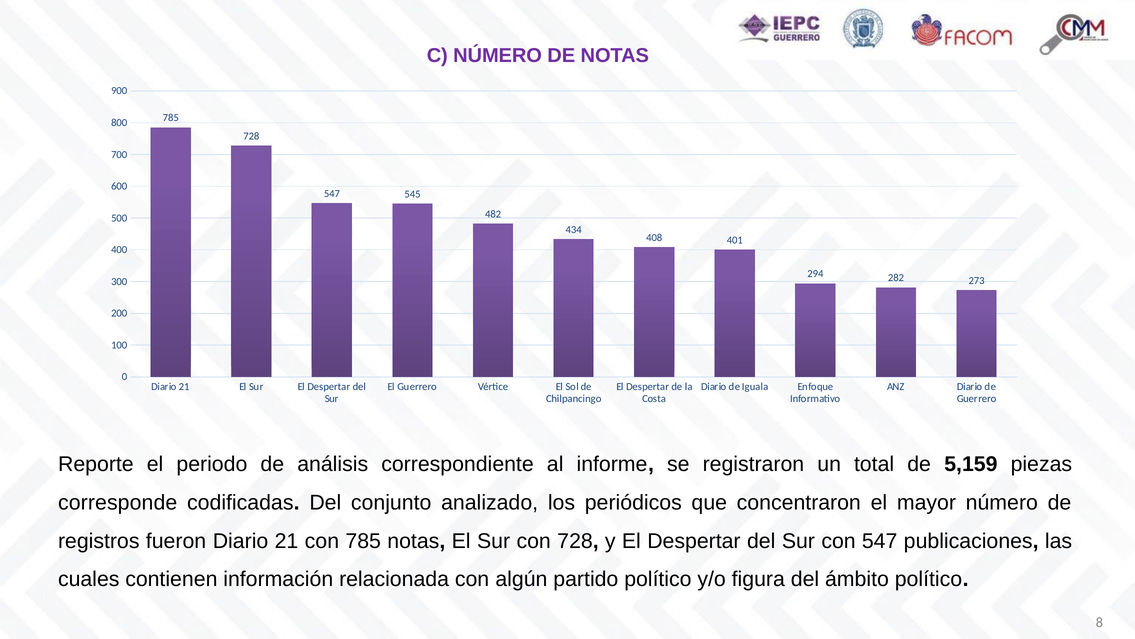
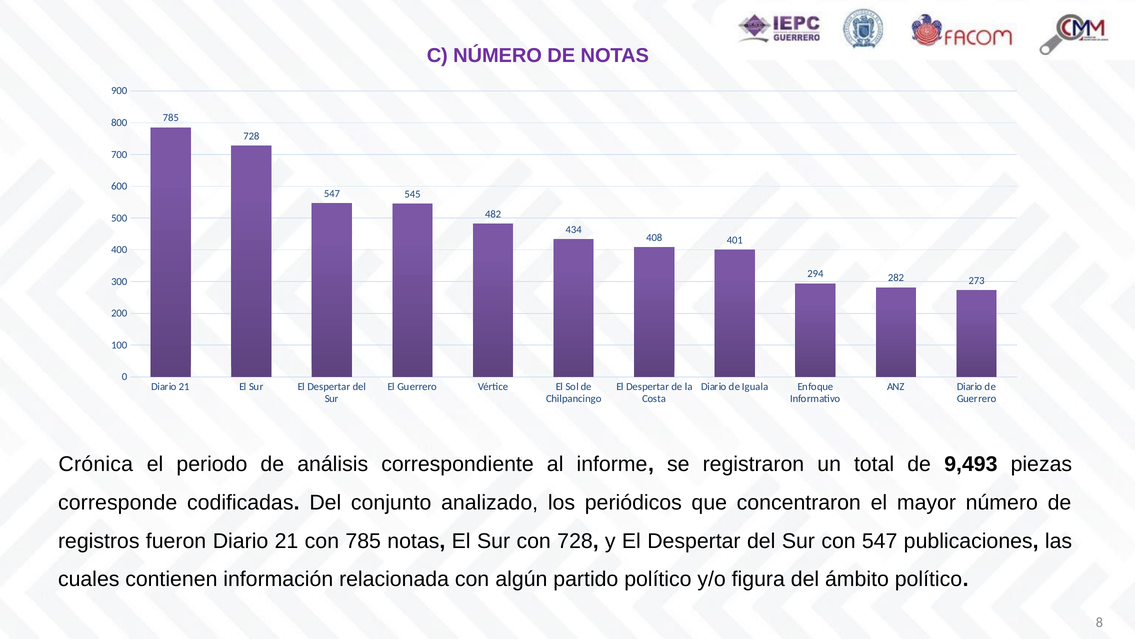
Reporte: Reporte -> Crónica
5,159: 5,159 -> 9,493
